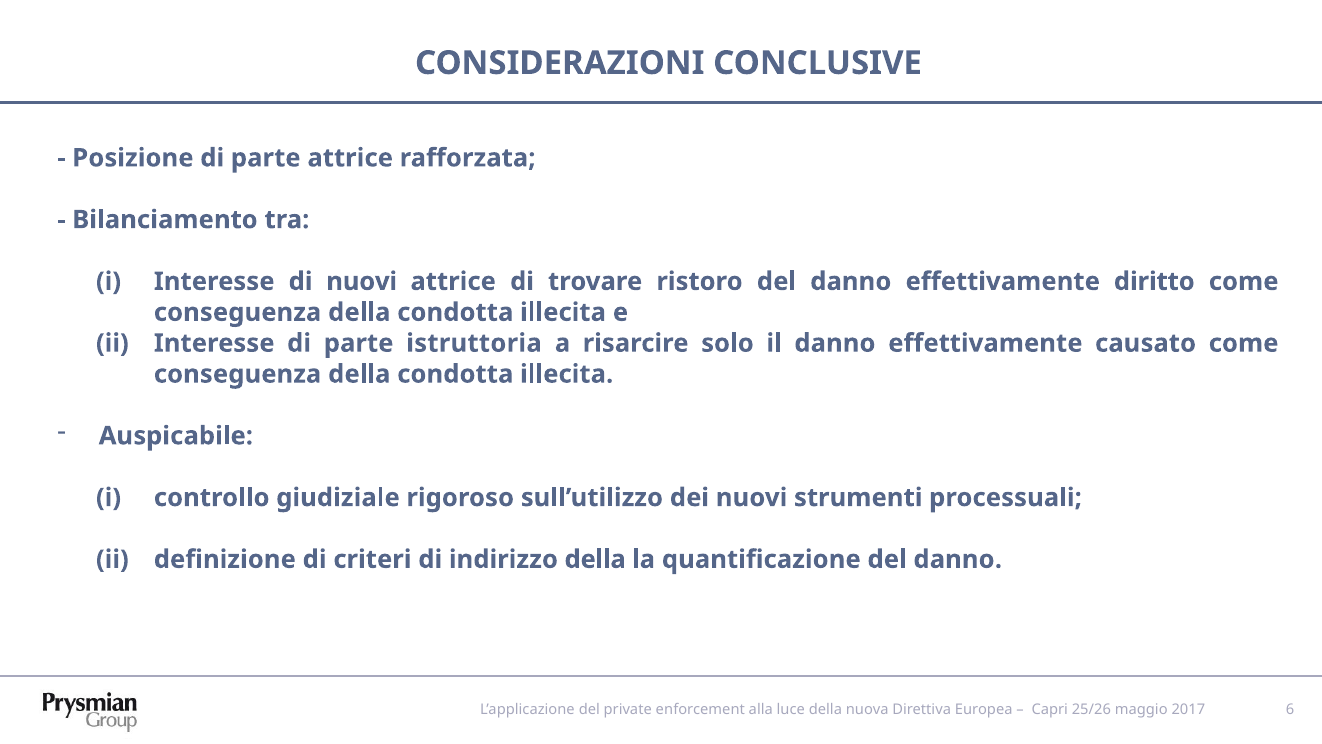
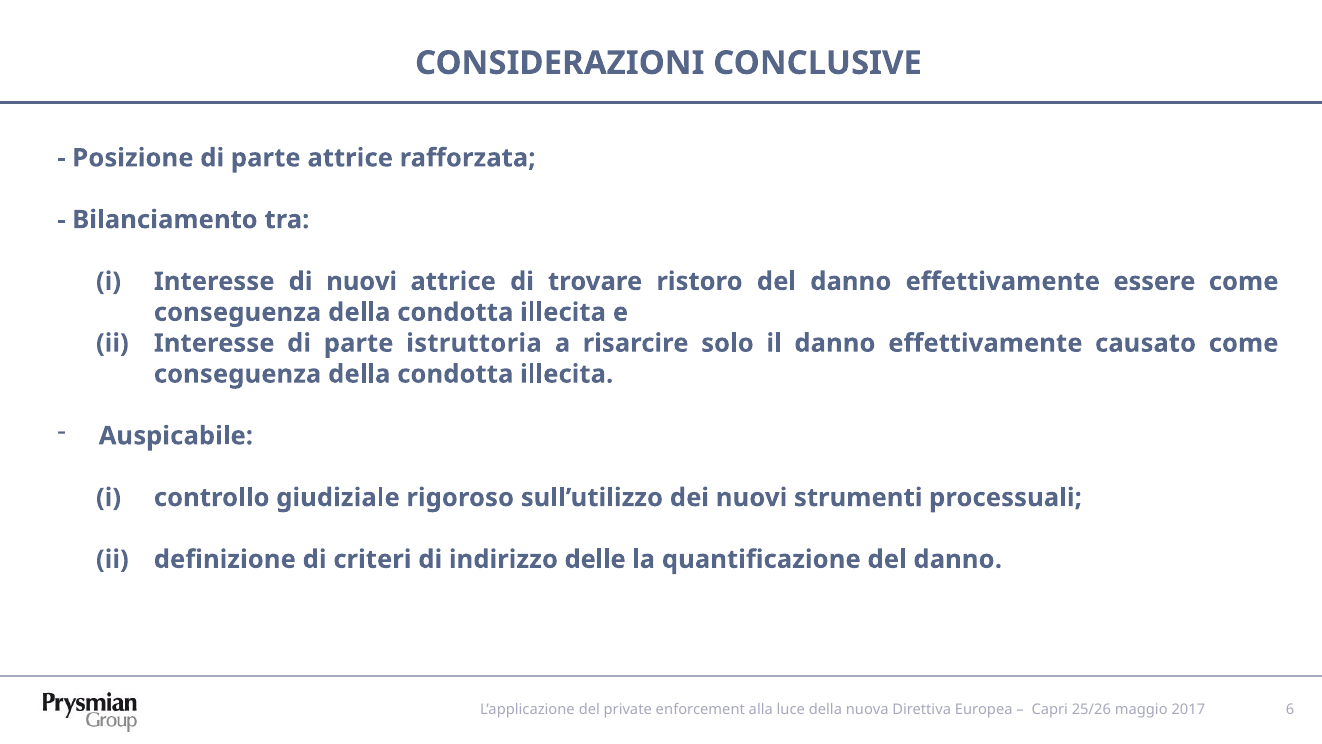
diritto: diritto -> essere
indirizzo della: della -> delle
